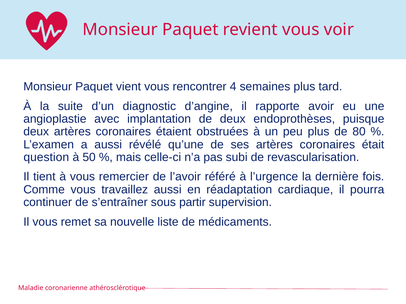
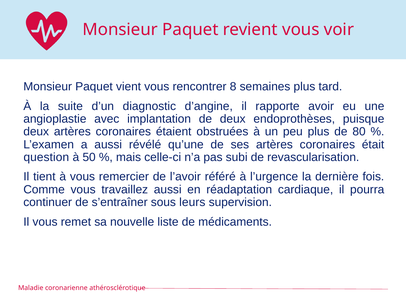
4: 4 -> 8
partir: partir -> leurs
